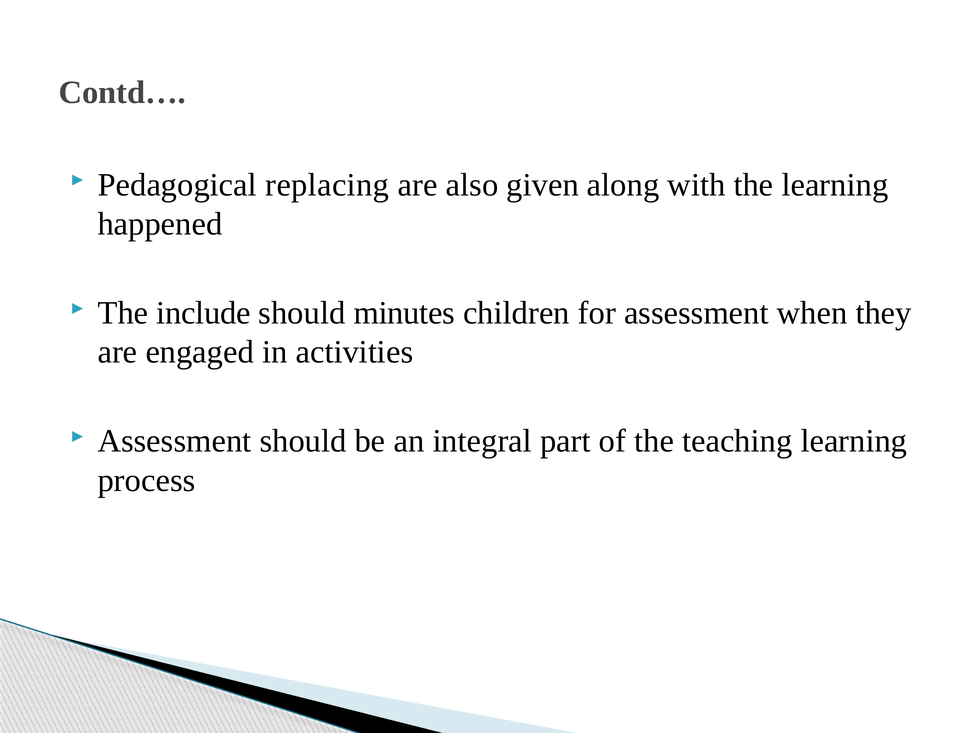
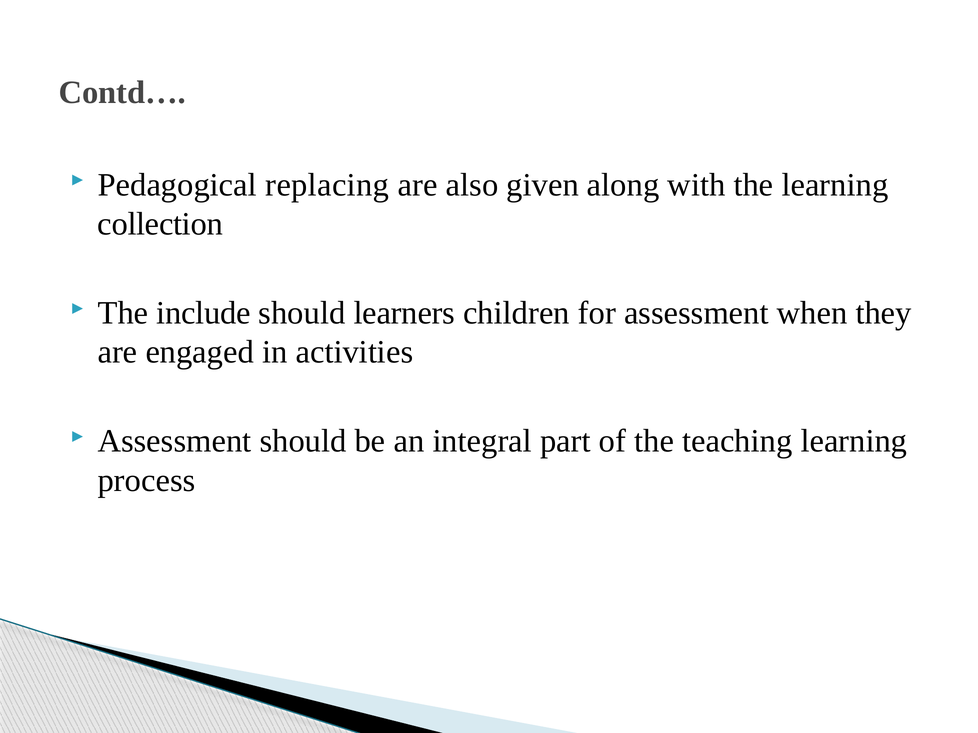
happened: happened -> collection
minutes: minutes -> learners
